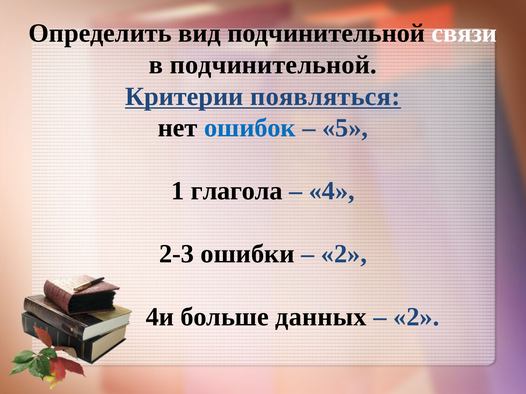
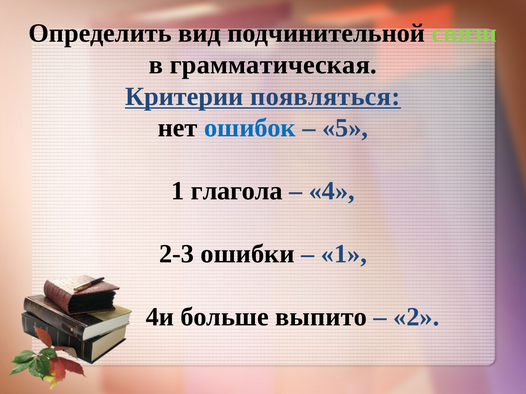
связи colour: white -> light green
в подчинительной: подчинительной -> грамматическая
2 at (344, 254): 2 -> 1
данных: данных -> выпито
